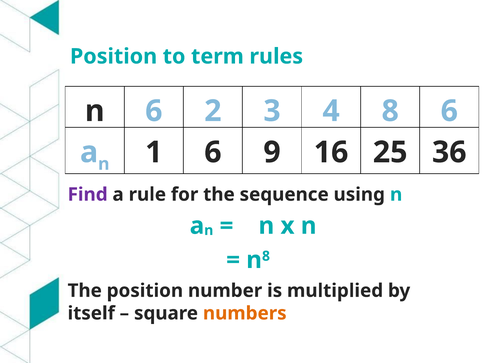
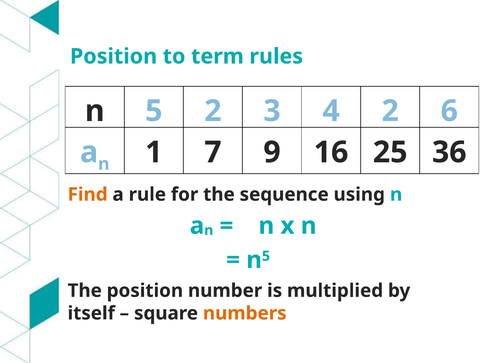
6 at (154, 111): 6 -> 5
4 8: 8 -> 2
1 6: 6 -> 7
Find colour: purple -> orange
8 at (266, 256): 8 -> 5
